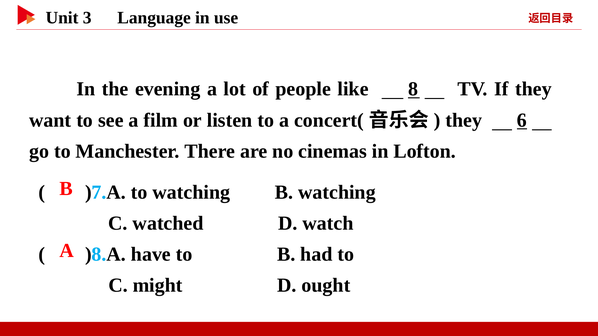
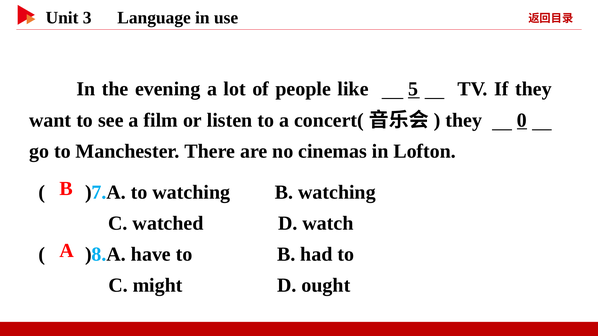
8: 8 -> 5
6: 6 -> 0
